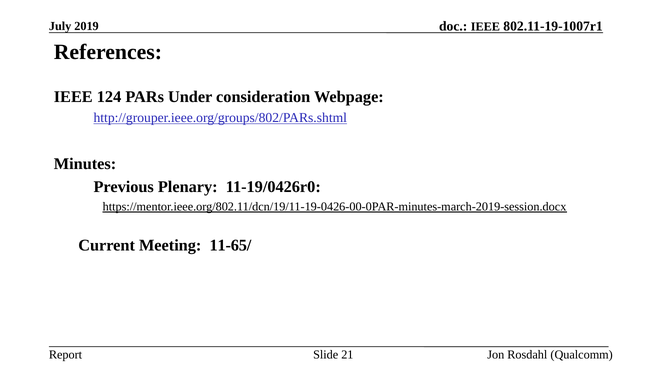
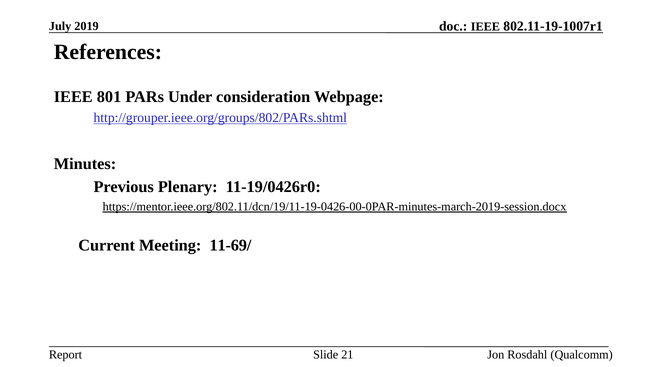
124: 124 -> 801
11-65/: 11-65/ -> 11-69/
